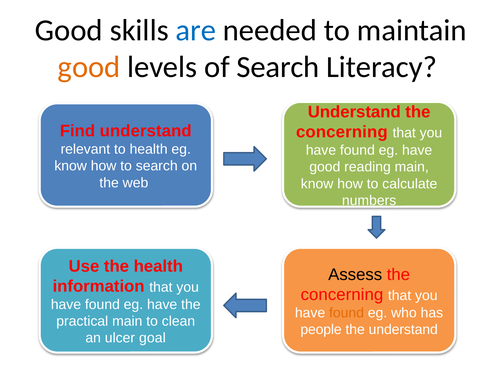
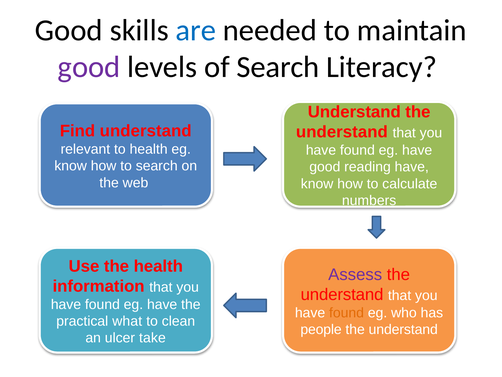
good at (89, 67) colour: orange -> purple
concerning at (342, 132): concerning -> understand
reading main: main -> have
Assess colour: black -> purple
concerning at (342, 294): concerning -> understand
practical main: main -> what
goal: goal -> take
